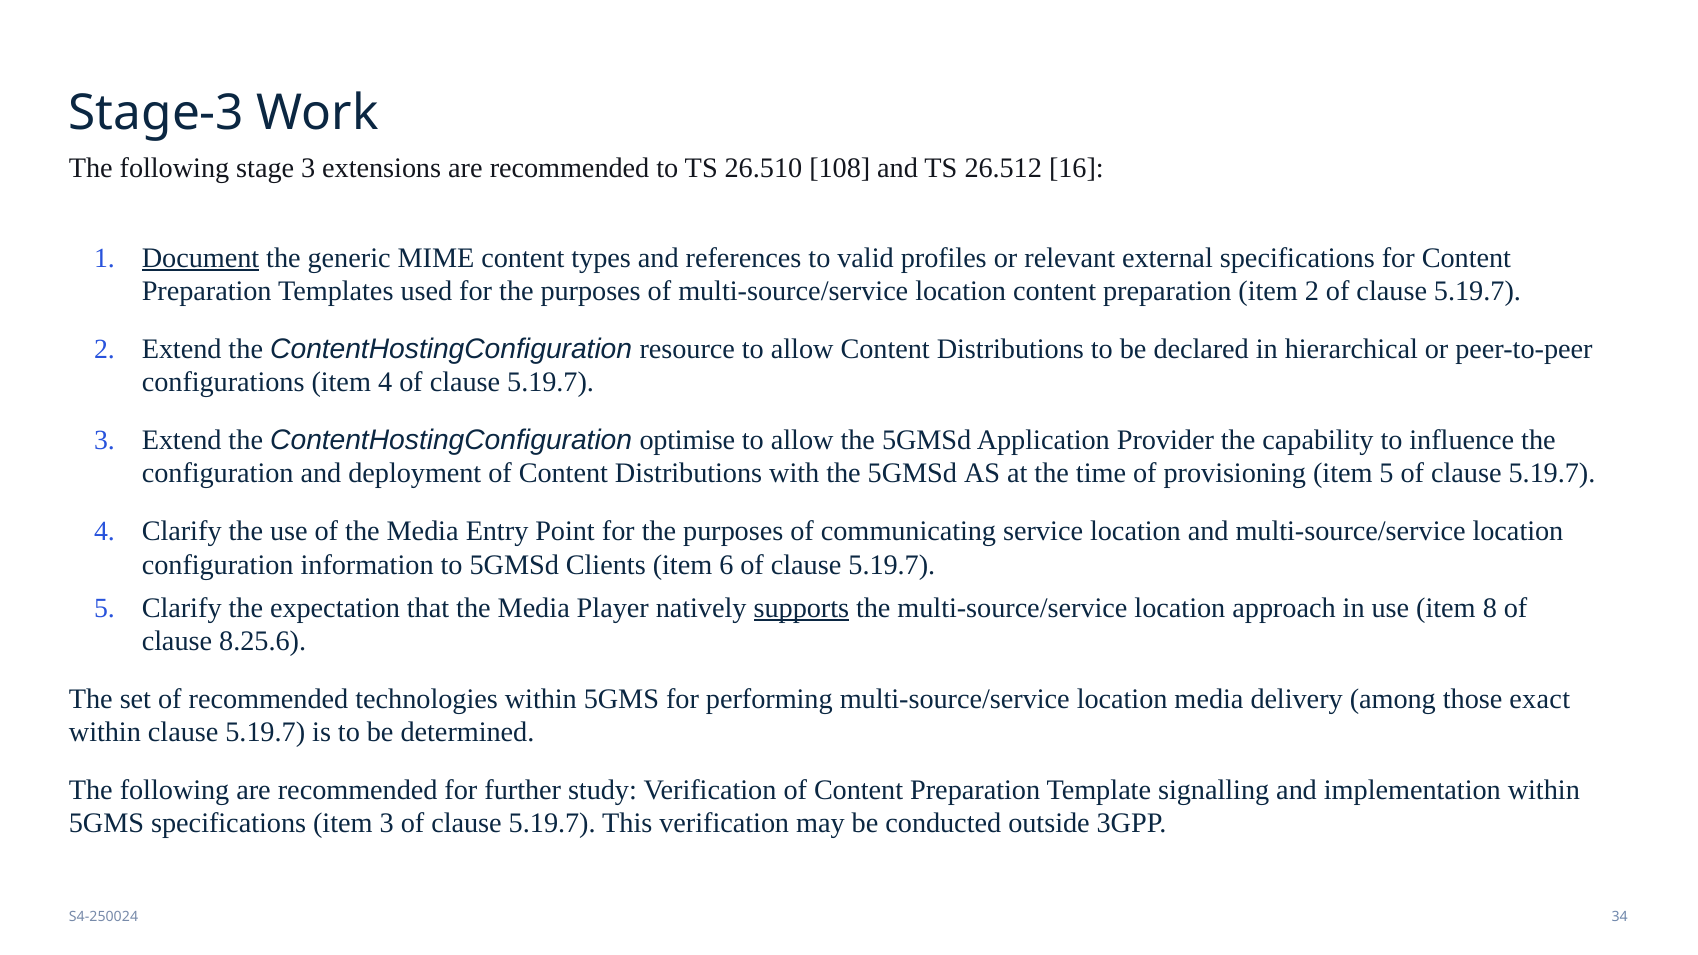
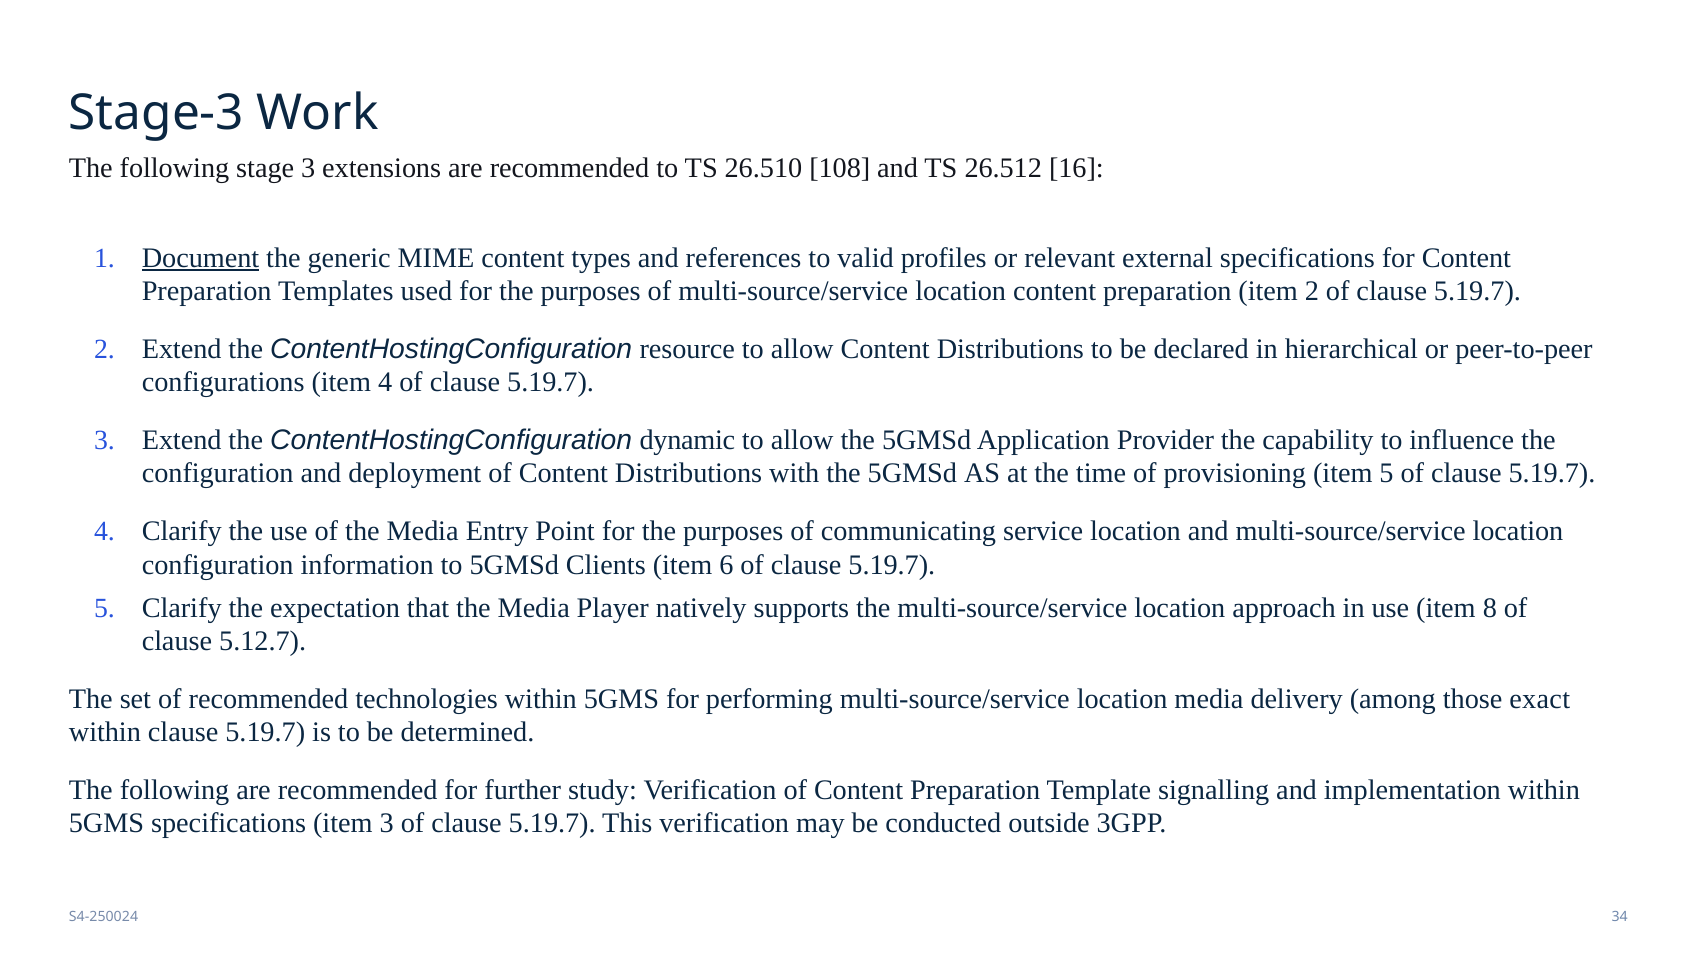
optimise: optimise -> dynamic
supports underline: present -> none
8.25.6: 8.25.6 -> 5.12.7
